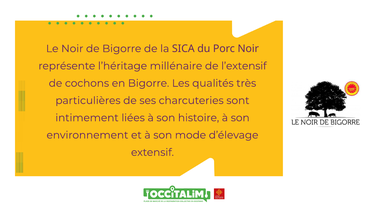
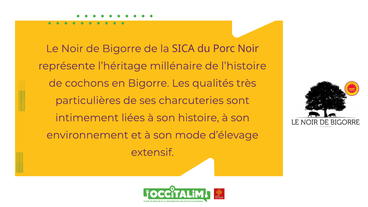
l’extensif: l’extensif -> l’histoire
